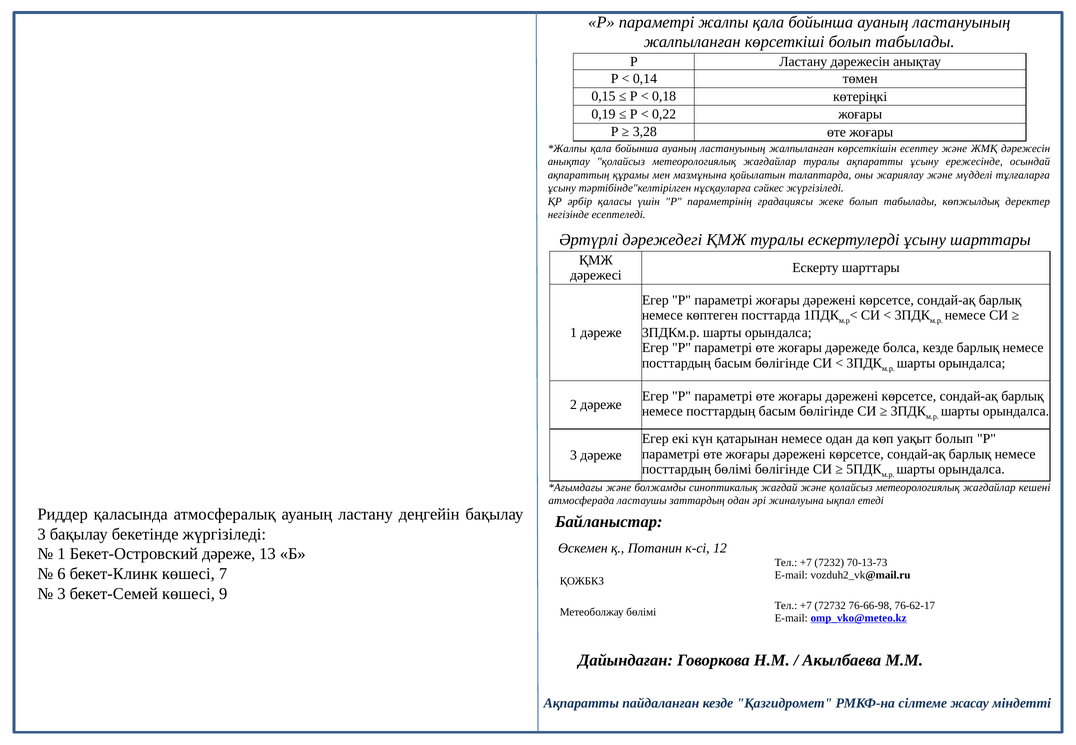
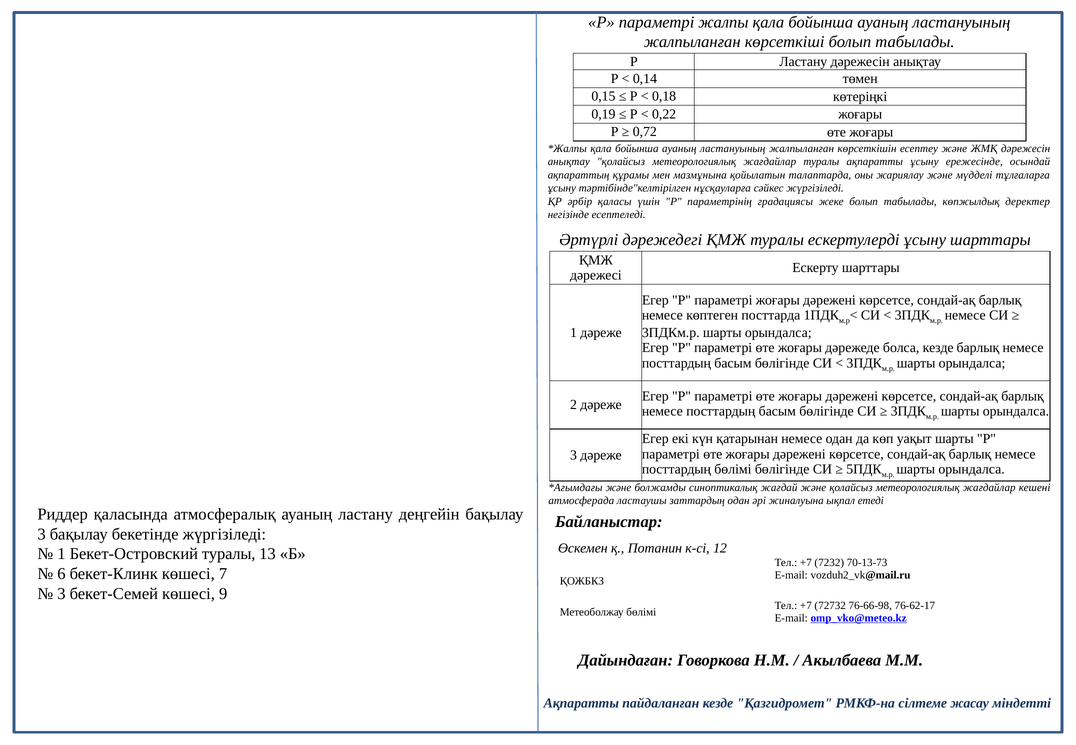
3,28: 3,28 -> 0,72
уақыт болып: болып -> шарты
Бекет-Островский дәреже: дәреже -> туралы
